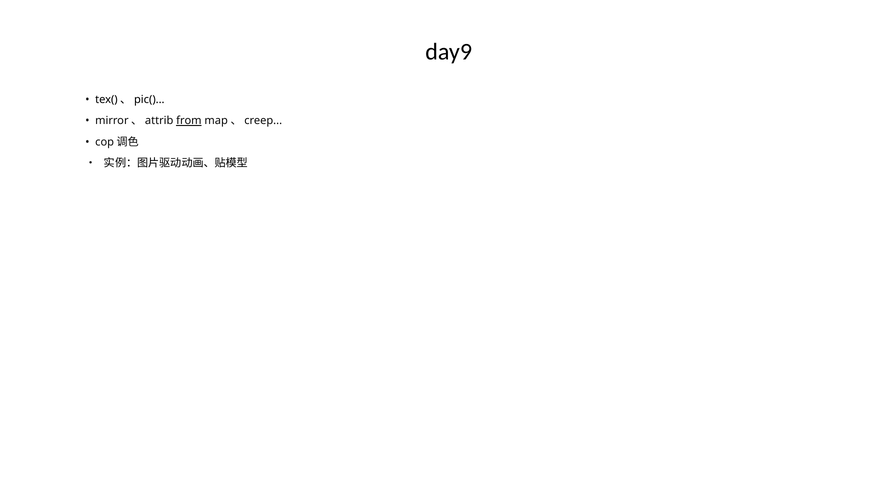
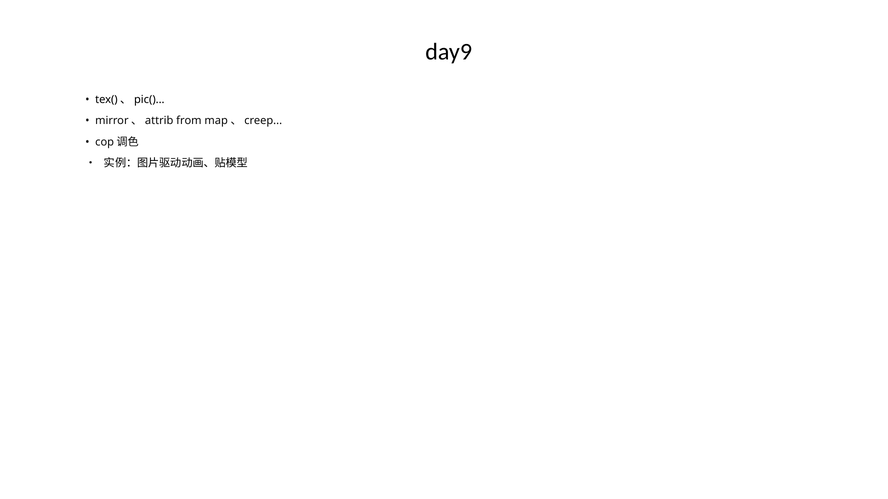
from underline: present -> none
